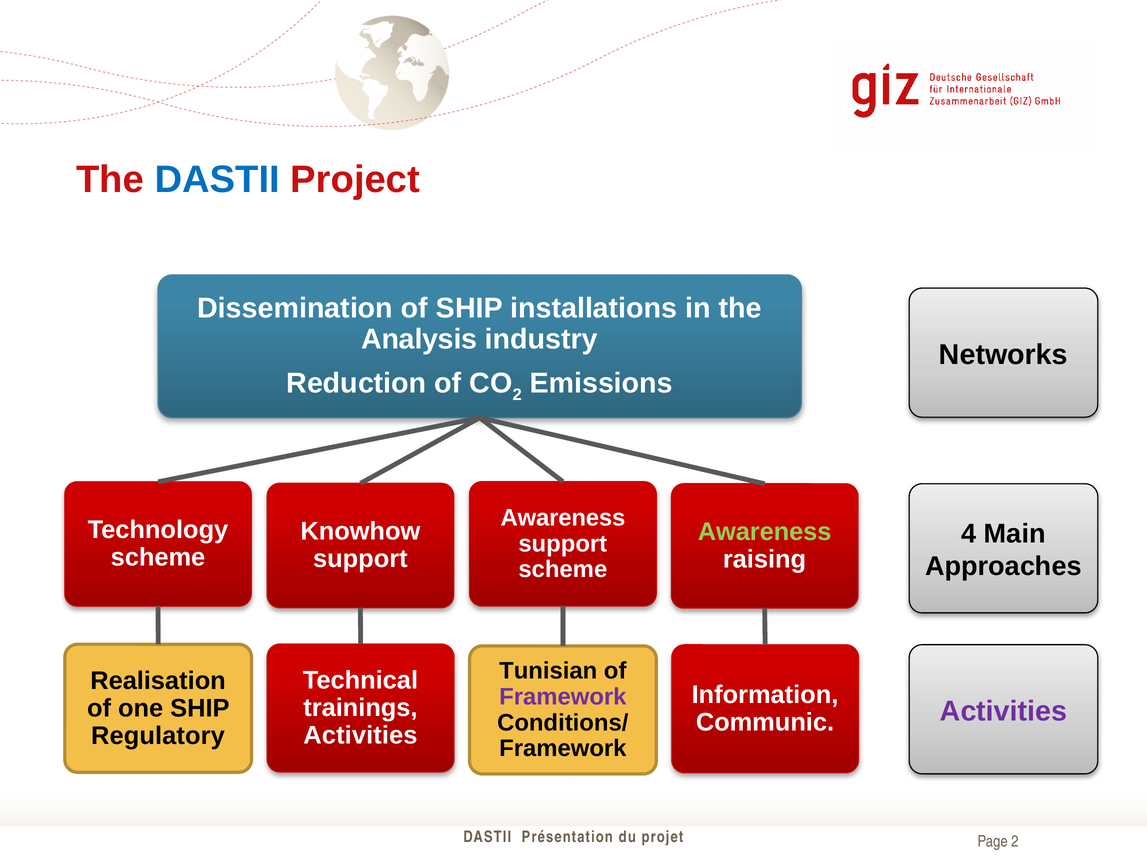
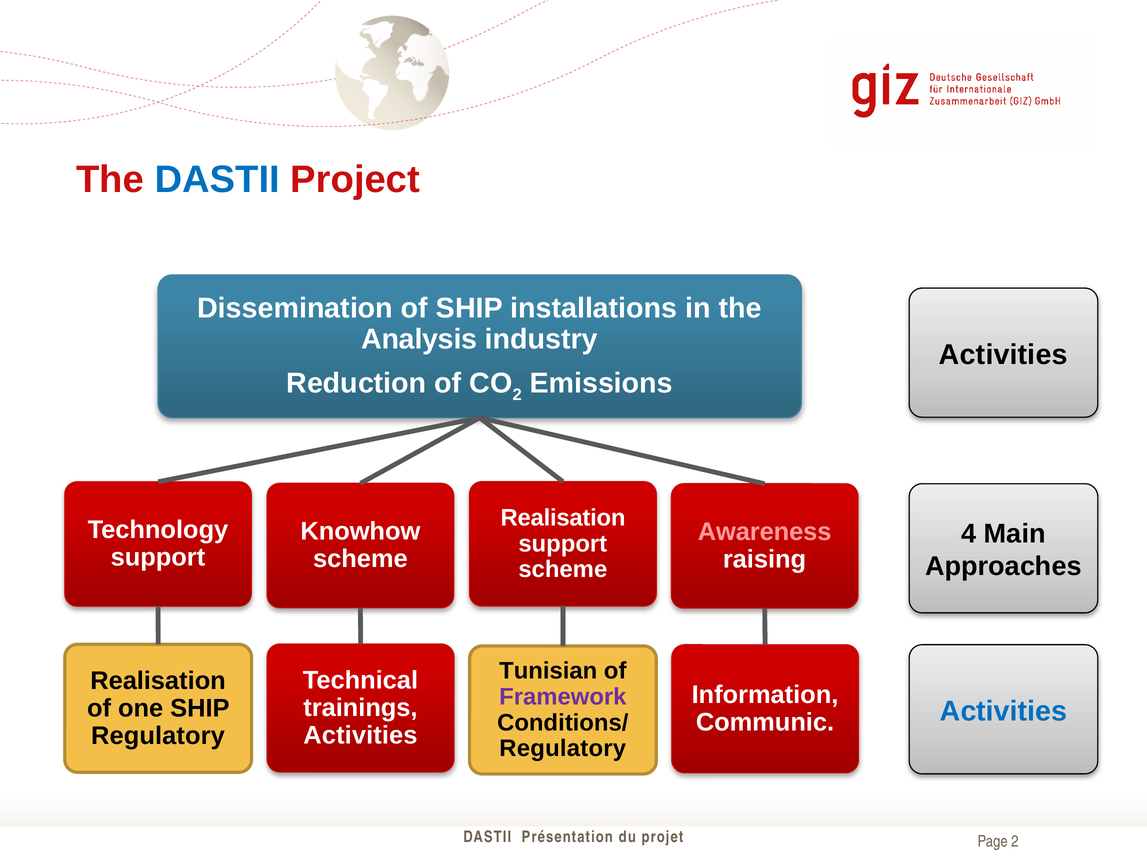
Networks at (1003, 355): Networks -> Activities
Awareness at (563, 518): Awareness -> Realisation
Awareness at (765, 532) colour: light green -> pink
scheme at (158, 558): scheme -> support
support at (360, 559): support -> scheme
Activities at (1003, 711) colour: purple -> blue
Framework at (563, 749): Framework -> Regulatory
